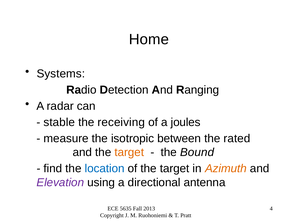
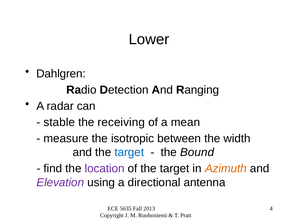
Home: Home -> Lower
Systems: Systems -> Dahlgren
joules: joules -> mean
rated: rated -> width
target at (129, 153) colour: orange -> blue
location colour: blue -> purple
